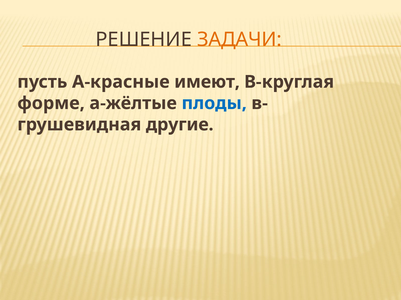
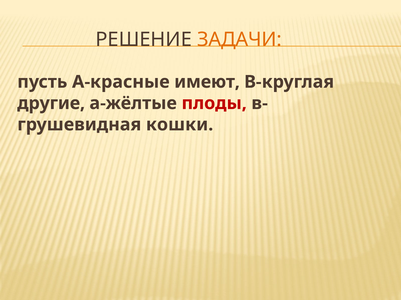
форме: форме -> другие
плоды colour: blue -> red
другие: другие -> кошки
